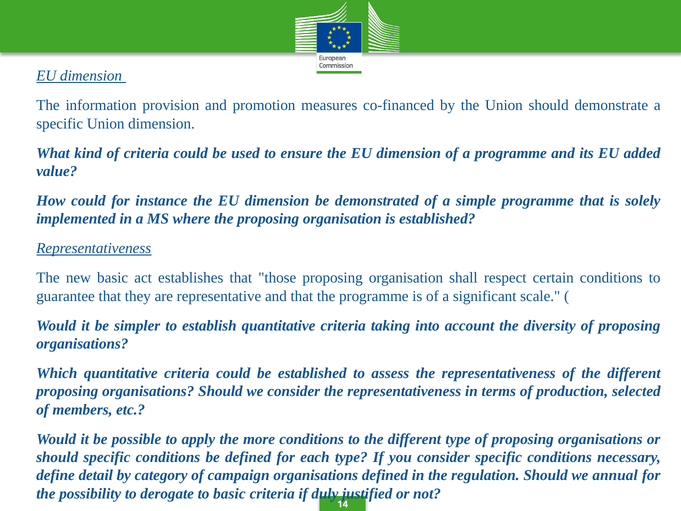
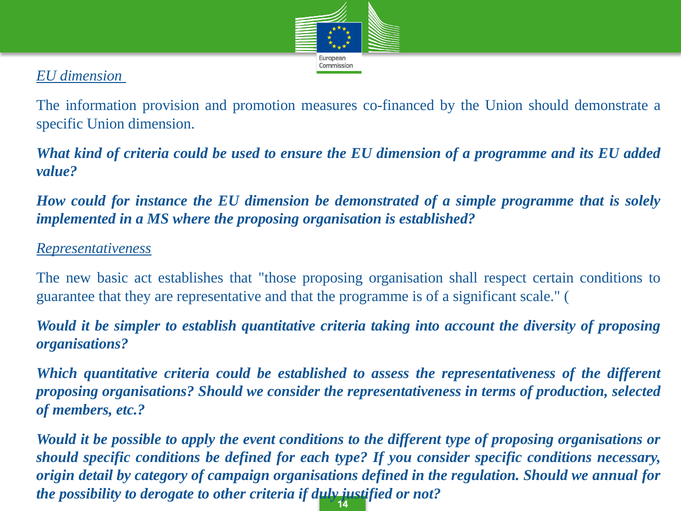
more: more -> event
define: define -> origin
to basic: basic -> other
